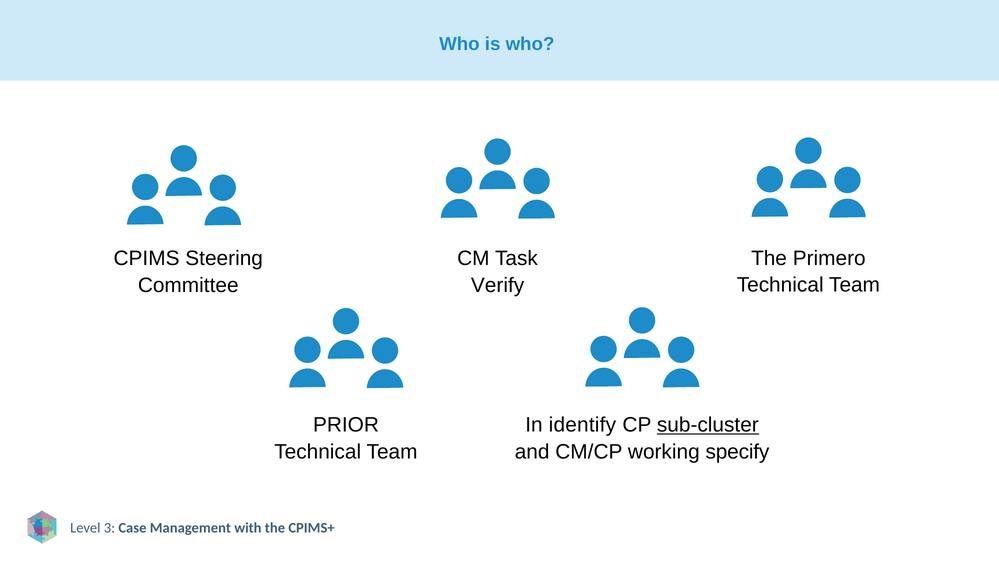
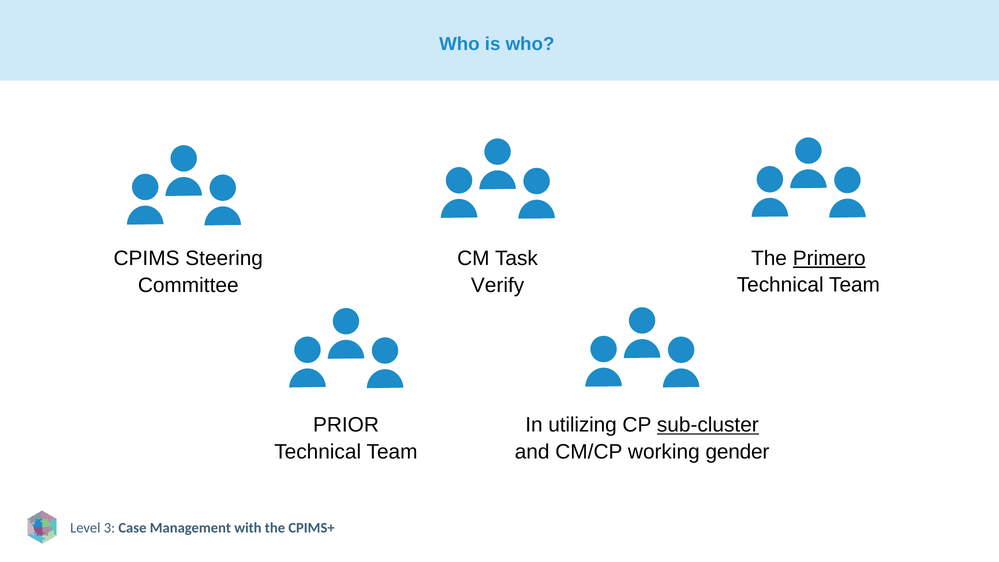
Primero underline: none -> present
identify: identify -> utilizing
specify: specify -> gender
